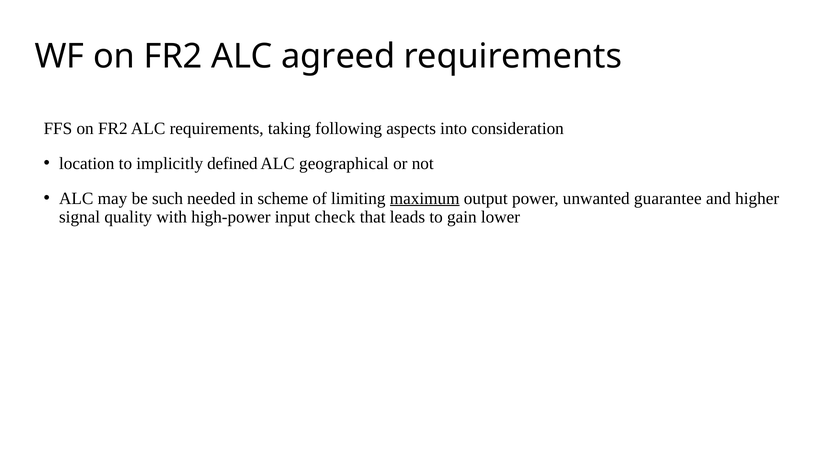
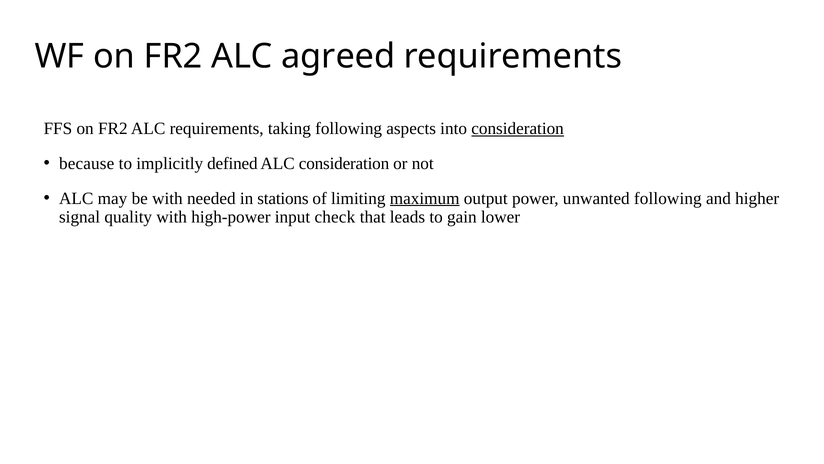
consideration at (518, 128) underline: none -> present
location: location -> because
ALC geographical: geographical -> consideration
be such: such -> with
scheme: scheme -> stations
unwanted guarantee: guarantee -> following
